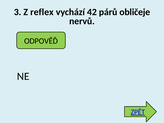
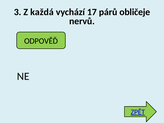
reflex: reflex -> každá
42: 42 -> 17
